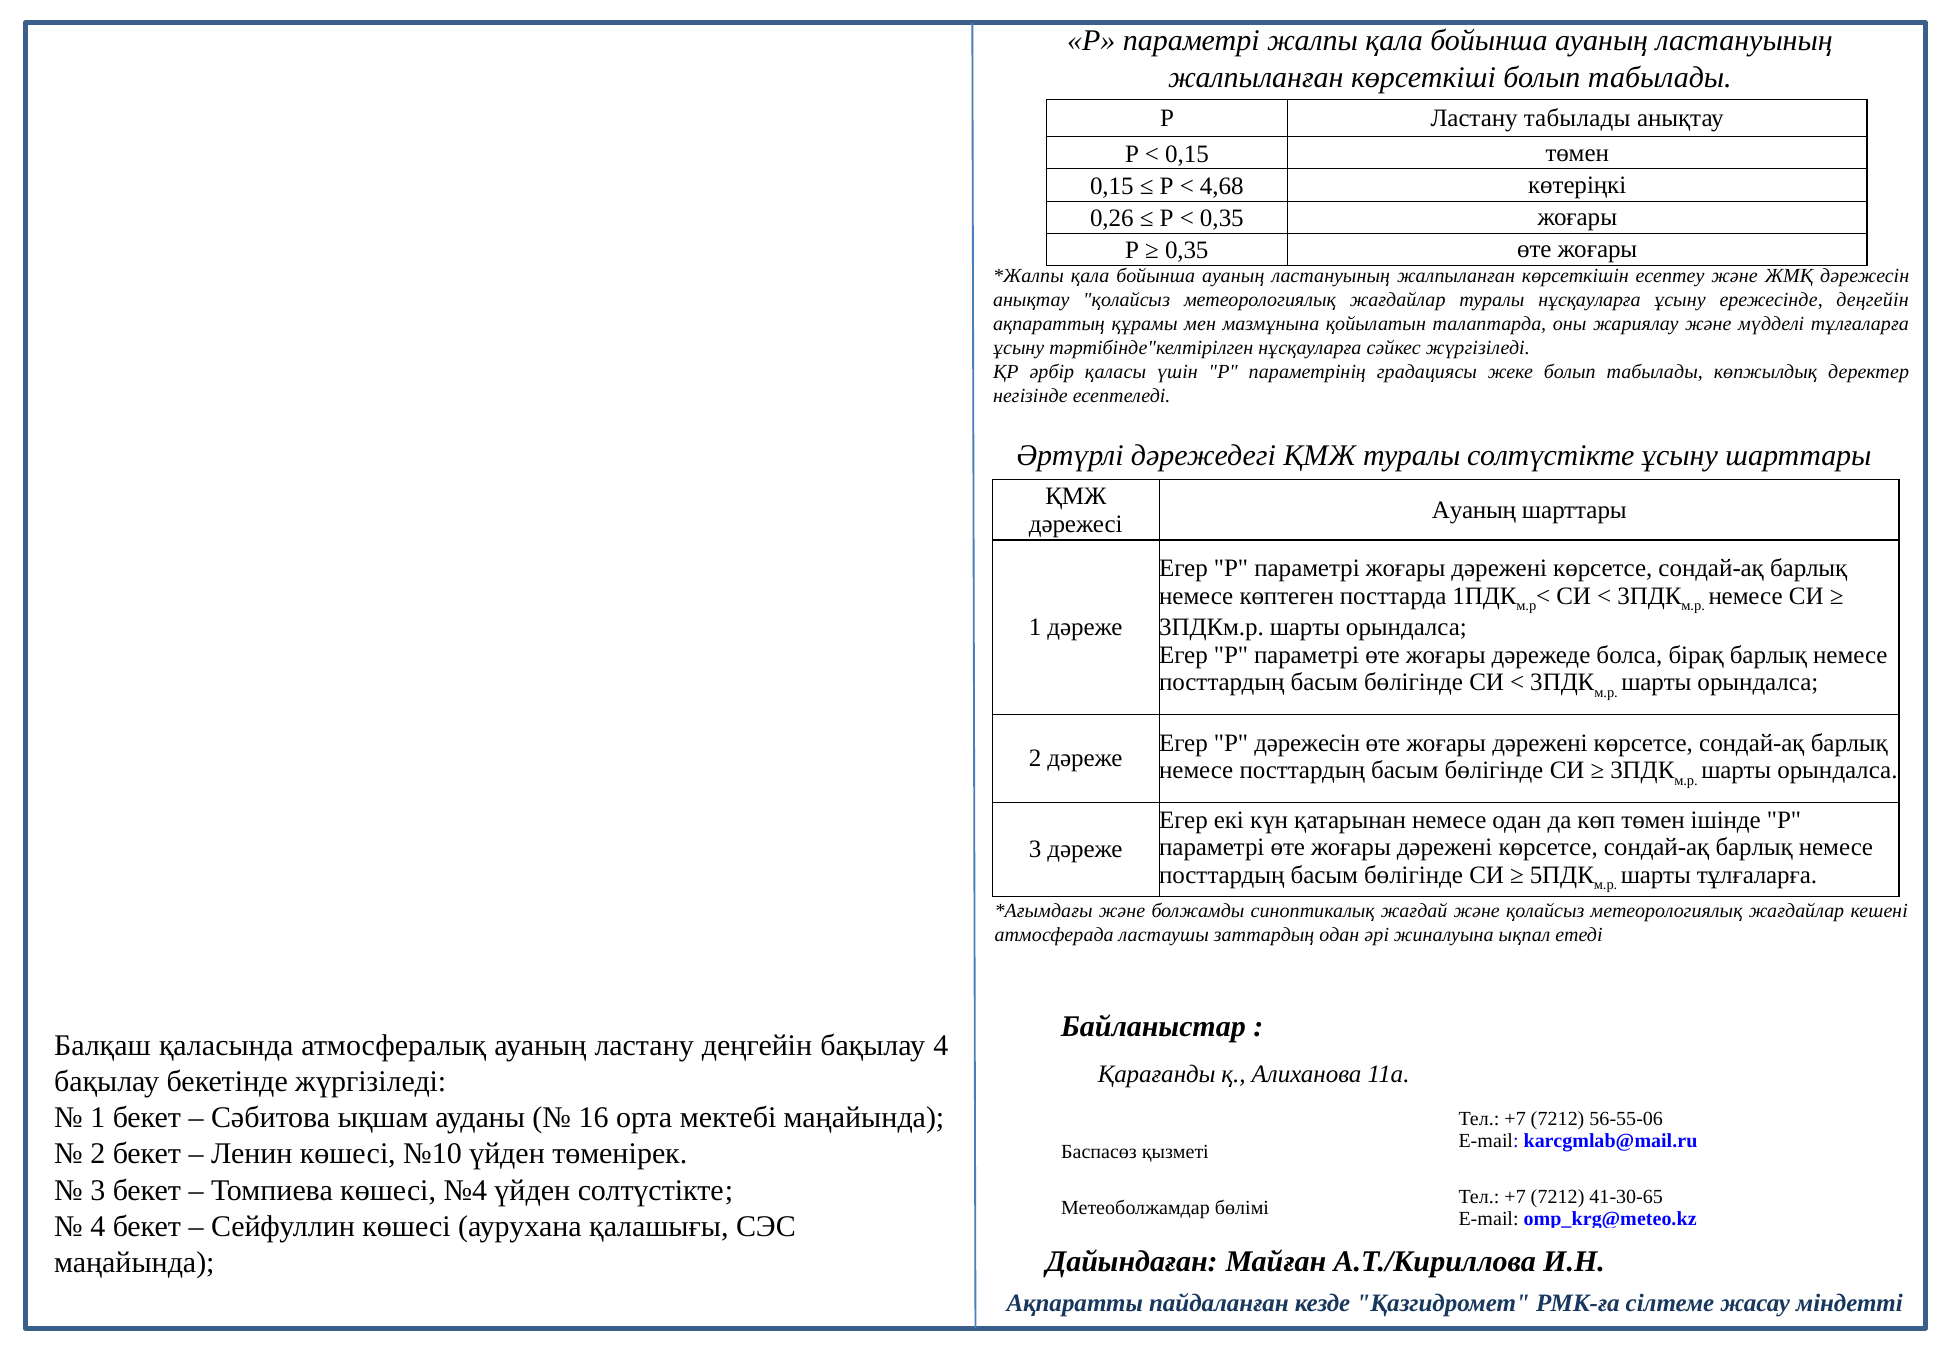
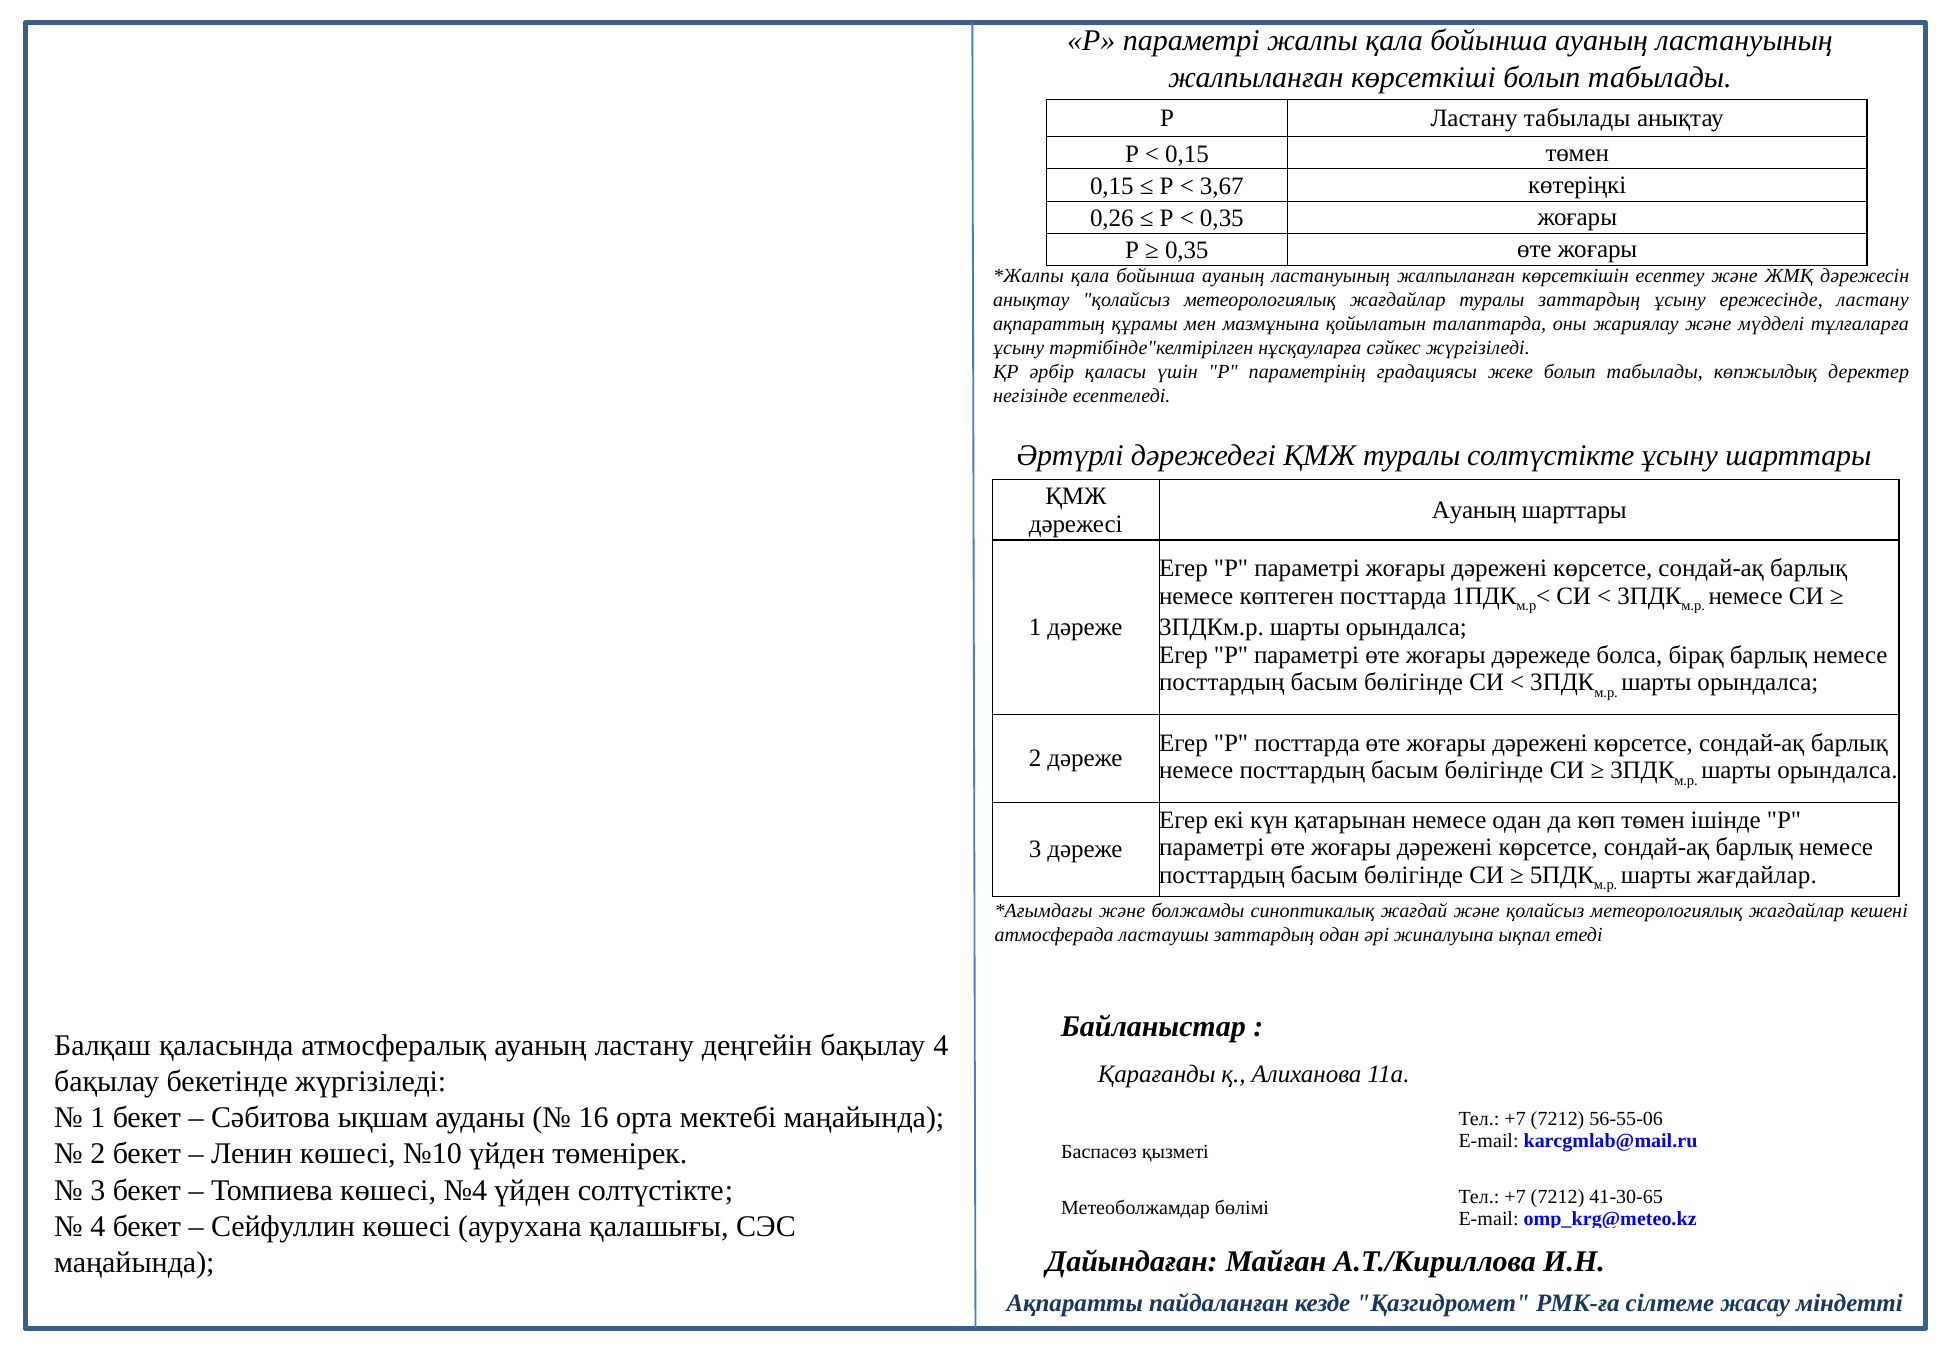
4,68: 4,68 -> 3,67
туралы нұсқауларға: нұсқауларға -> заттардың
ережесінде деңгейін: деңгейін -> ластану
Р дәрежесін: дәрежесін -> посттарда
шарты тұлғаларға: тұлғаларға -> жағдайлар
